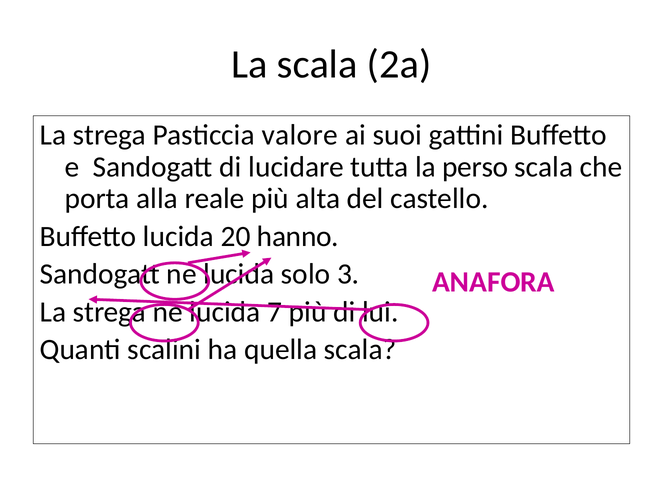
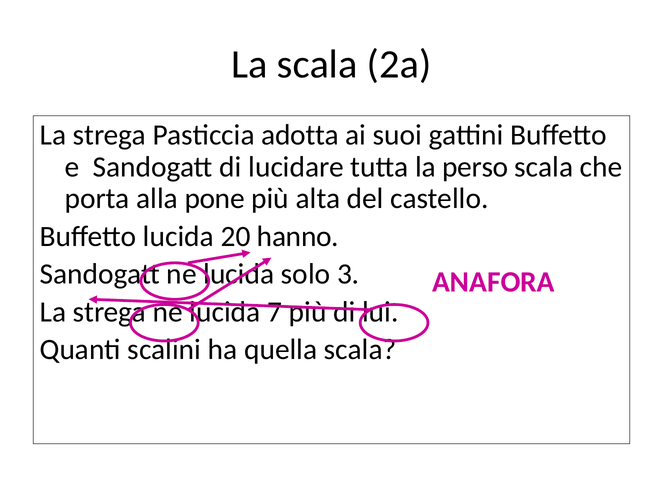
valore: valore -> adotta
reale: reale -> pone
